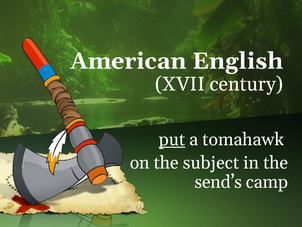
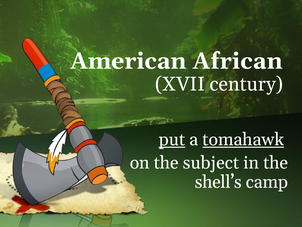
English: English -> African
tomahawk underline: none -> present
send’s: send’s -> shell’s
